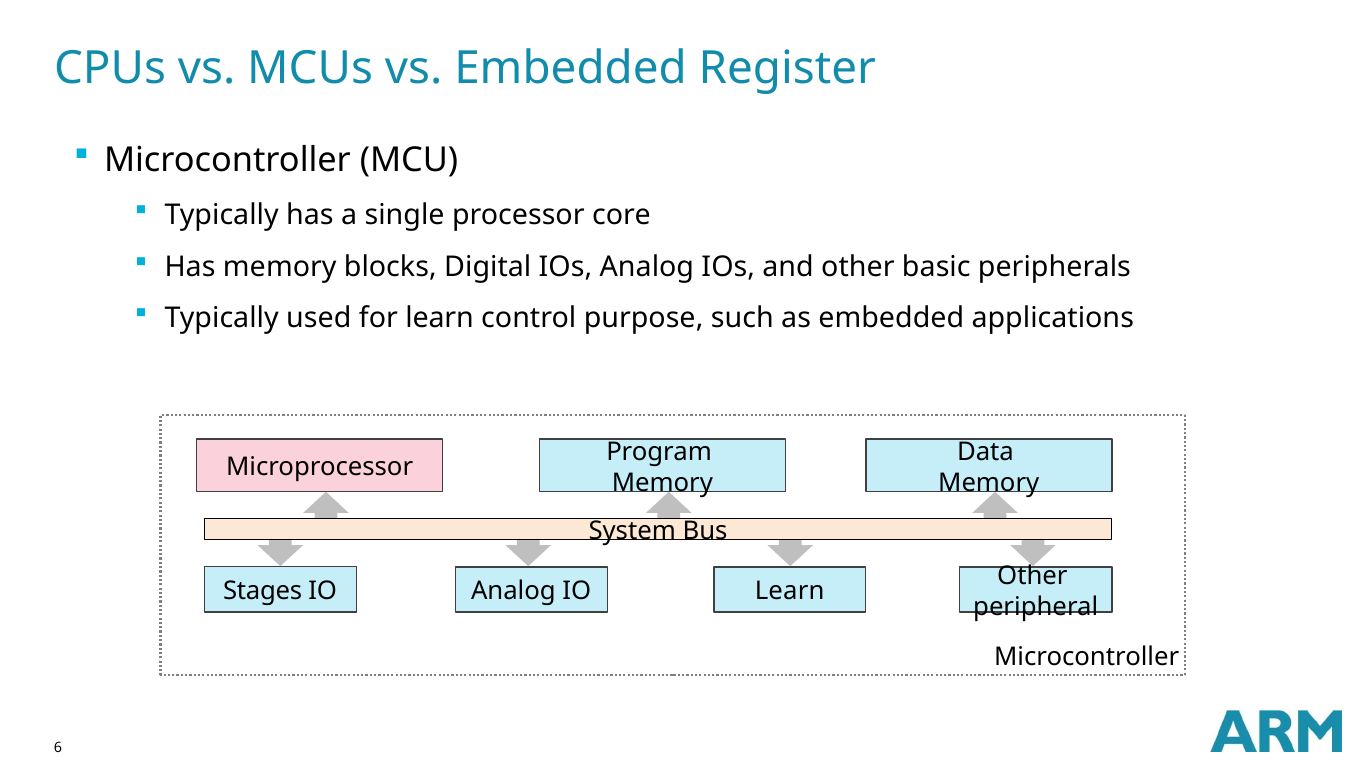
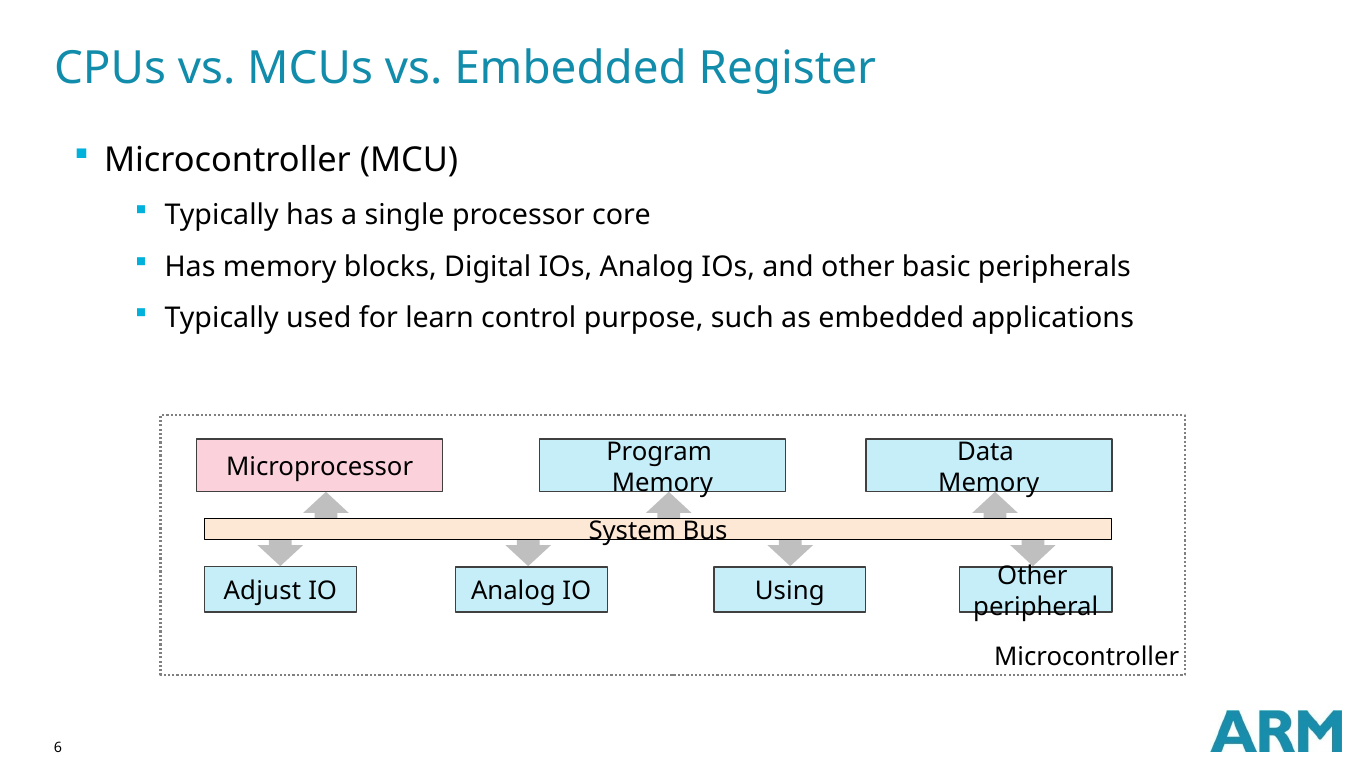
Stages: Stages -> Adjust
IO Learn: Learn -> Using
